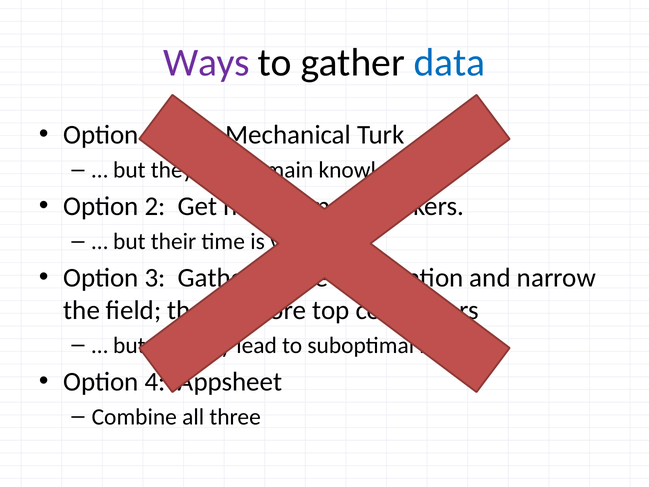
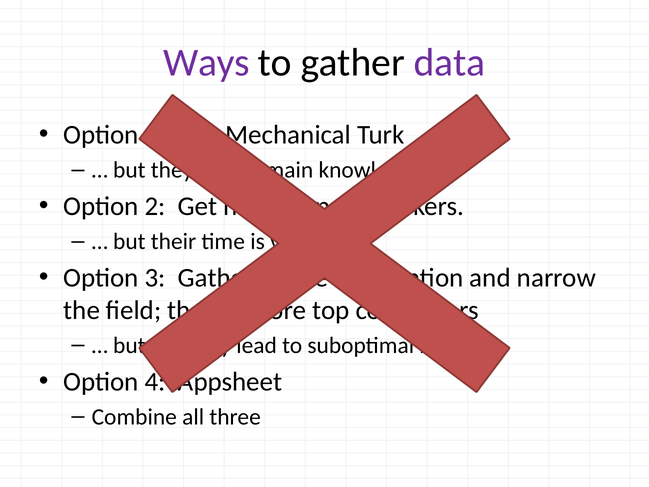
data colour: blue -> purple
